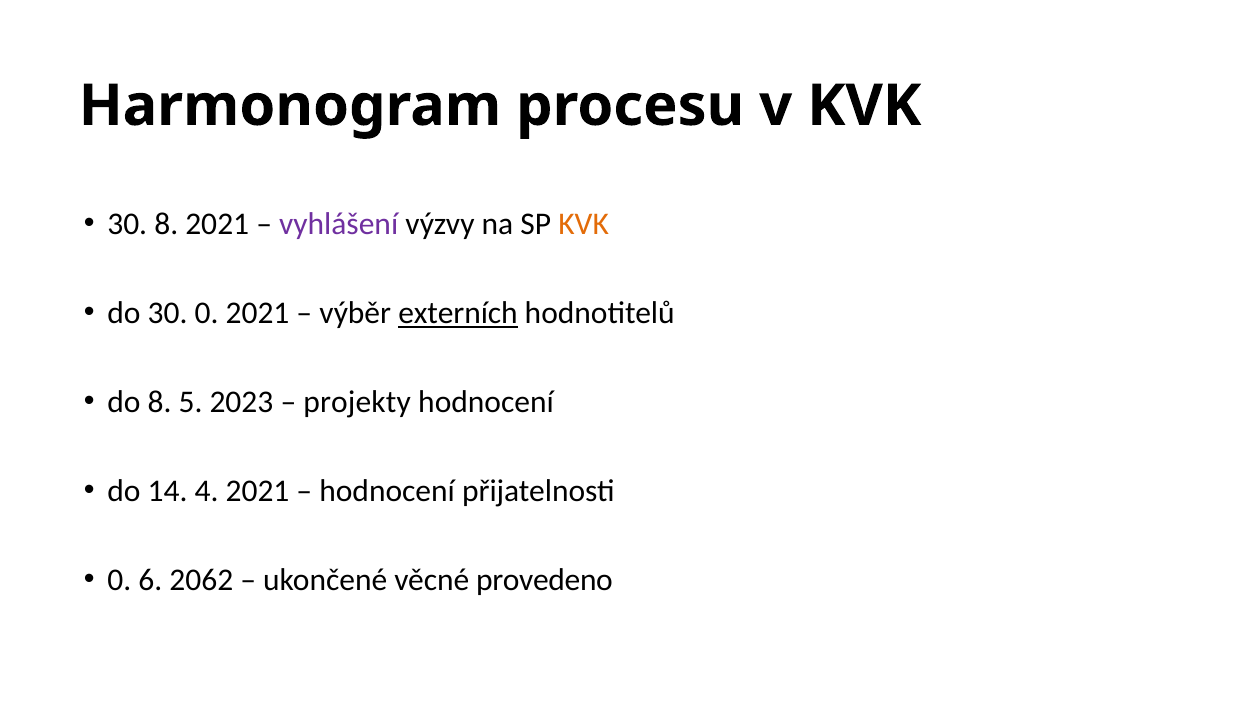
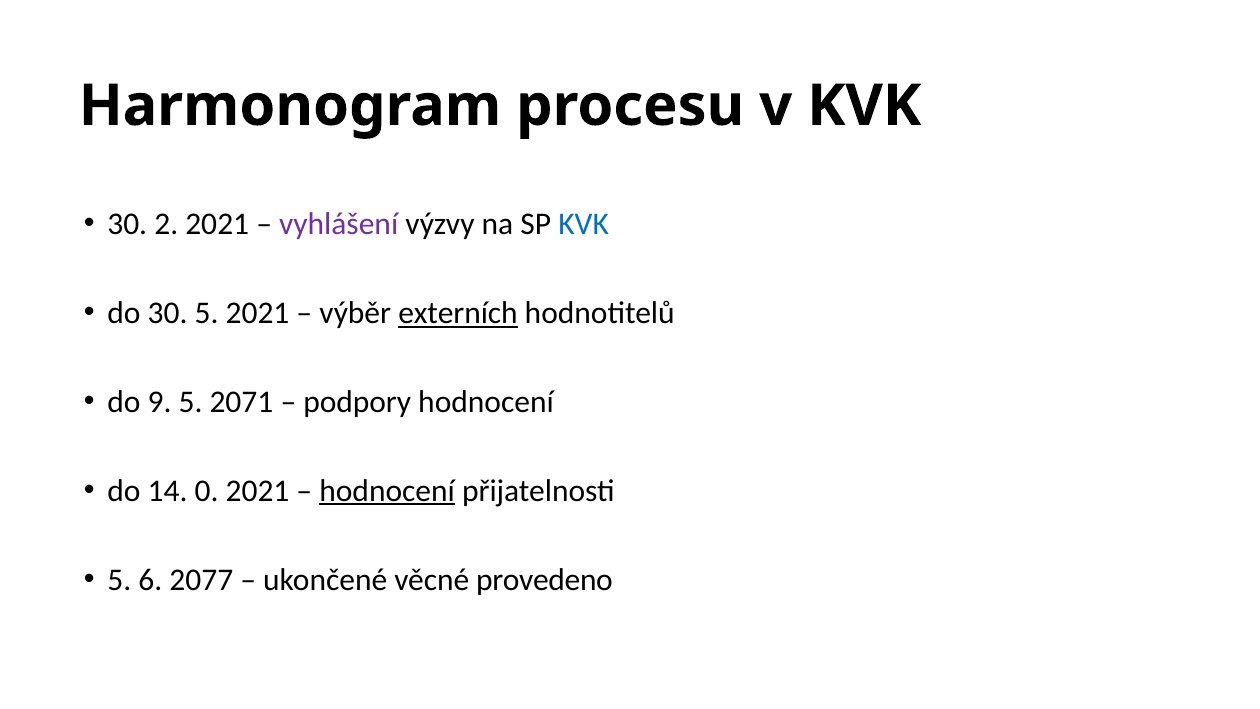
30 8: 8 -> 2
KVK at (584, 225) colour: orange -> blue
30 0: 0 -> 5
do 8: 8 -> 9
2023: 2023 -> 2071
projekty: projekty -> podpory
4: 4 -> 0
hodnocení at (387, 491) underline: none -> present
0 at (119, 579): 0 -> 5
2062: 2062 -> 2077
